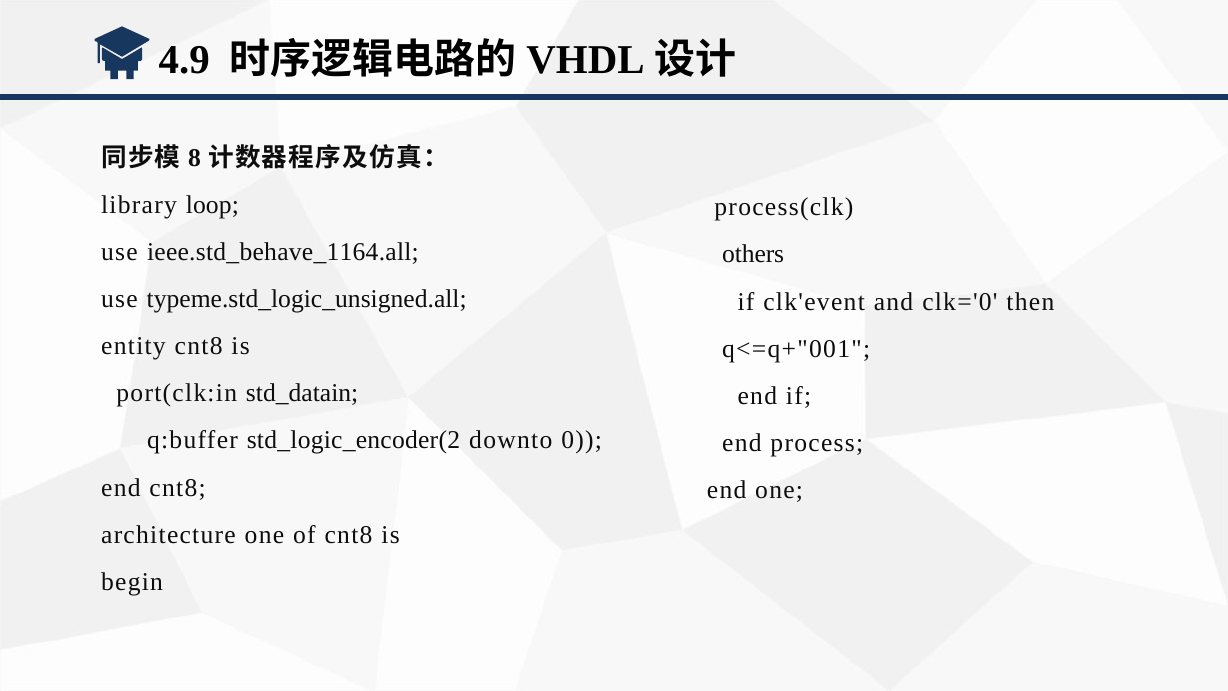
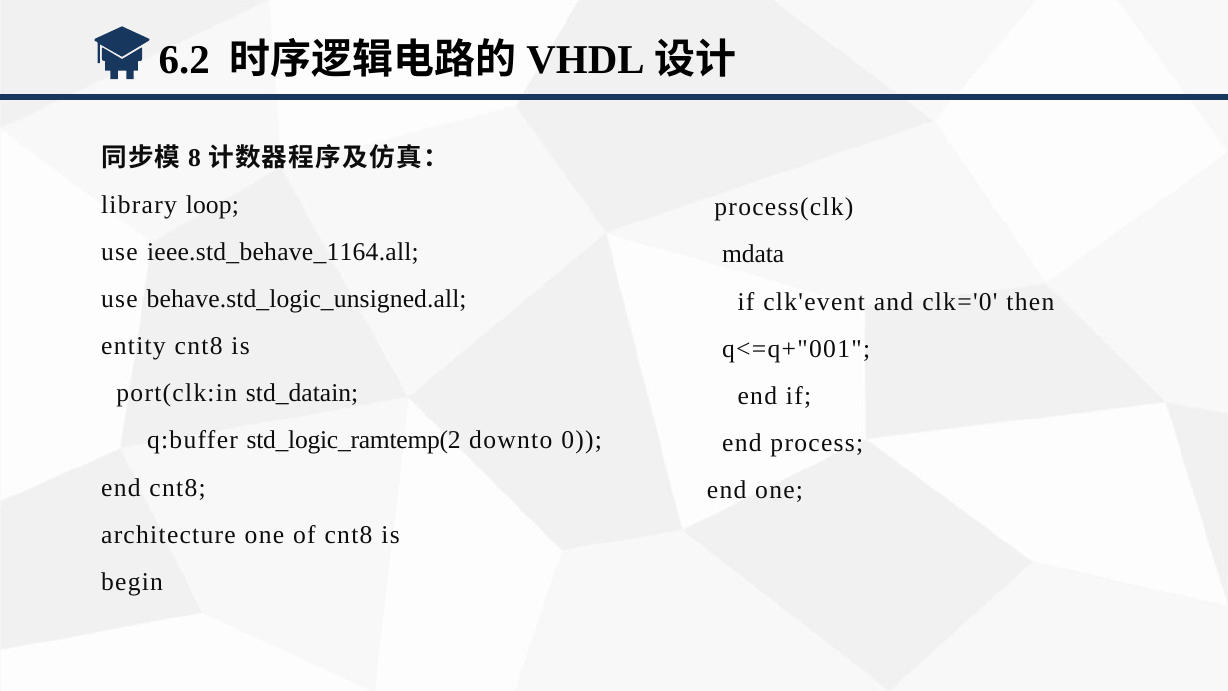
4.9: 4.9 -> 6.2
others: others -> mdata
typeme.std_logic_unsigned.all: typeme.std_logic_unsigned.all -> behave.std_logic_unsigned.all
std_logic_encoder(2: std_logic_encoder(2 -> std_logic_ramtemp(2
